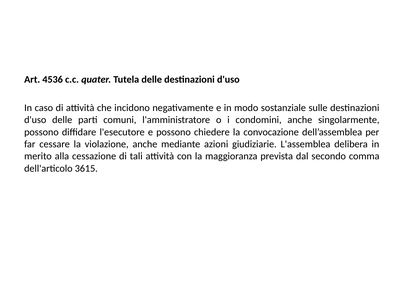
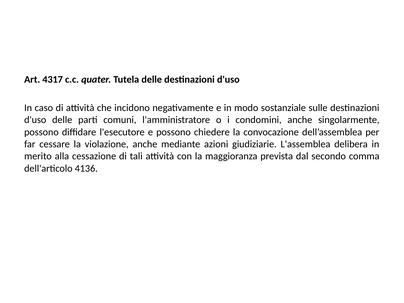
4536: 4536 -> 4317
3615: 3615 -> 4136
